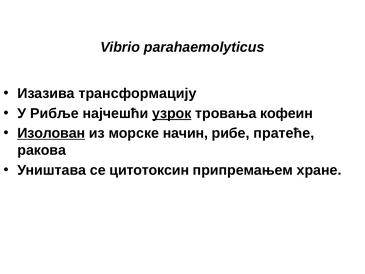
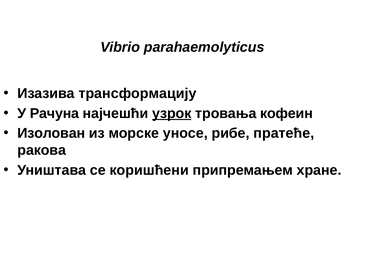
Рибље: Рибље -> Рачуна
Изолован underline: present -> none
начин: начин -> уносе
цитотоксин: цитотоксин -> коришћени
